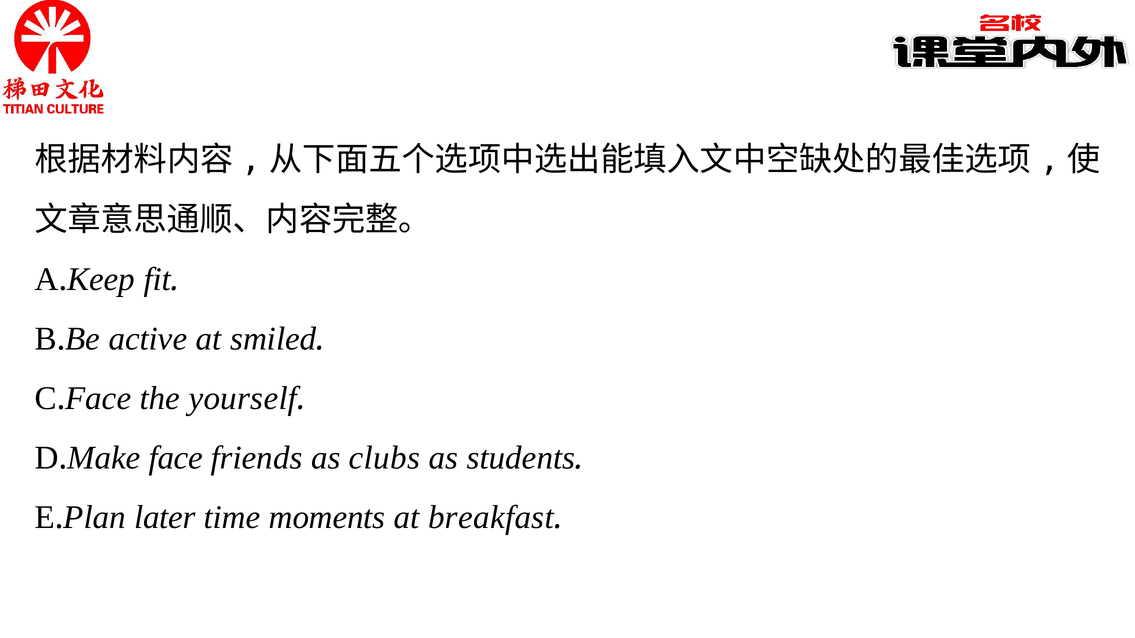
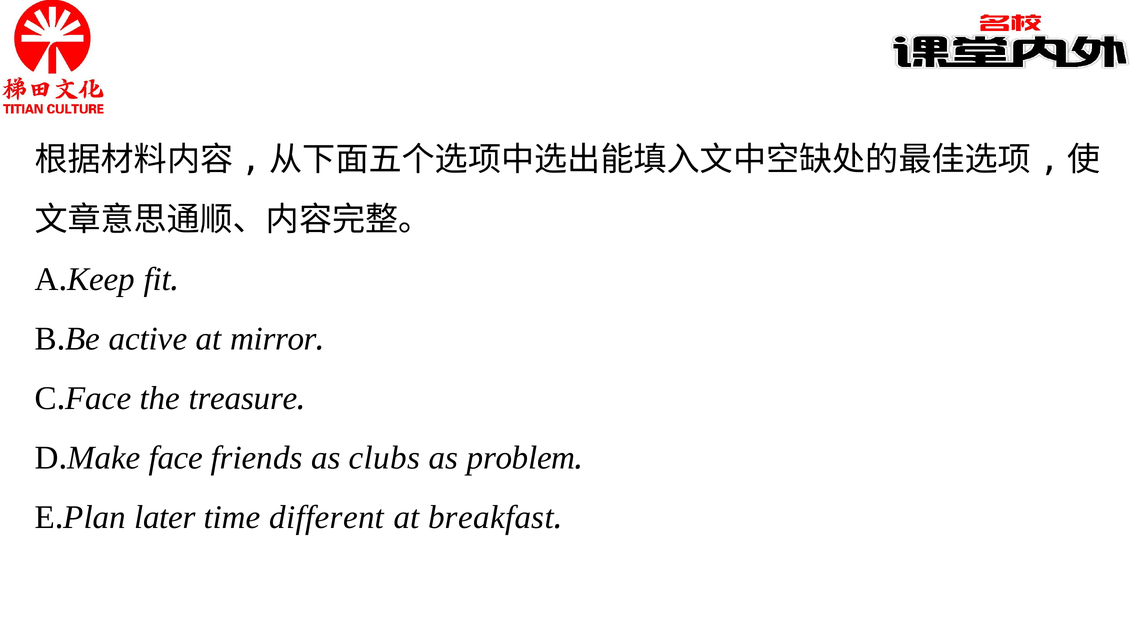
smiled: smiled -> mirror
yourself: yourself -> treasure
students: students -> problem
moments: moments -> different
